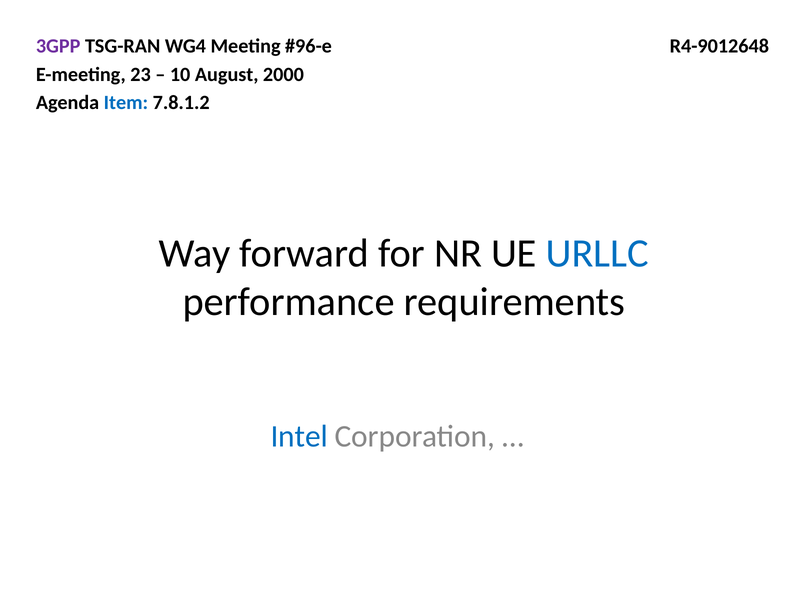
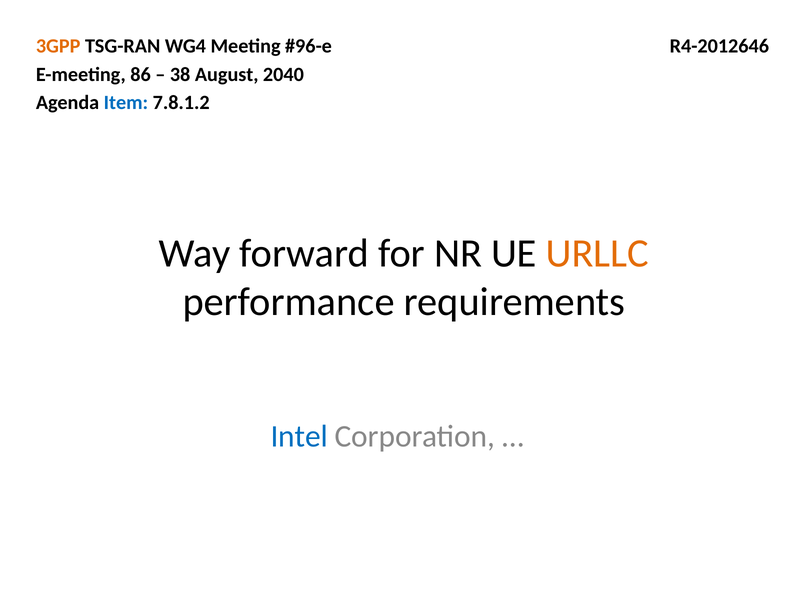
3GPP colour: purple -> orange
R4-9012648: R4-9012648 -> R4-2012646
23: 23 -> 86
10: 10 -> 38
2000: 2000 -> 2040
URLLC colour: blue -> orange
